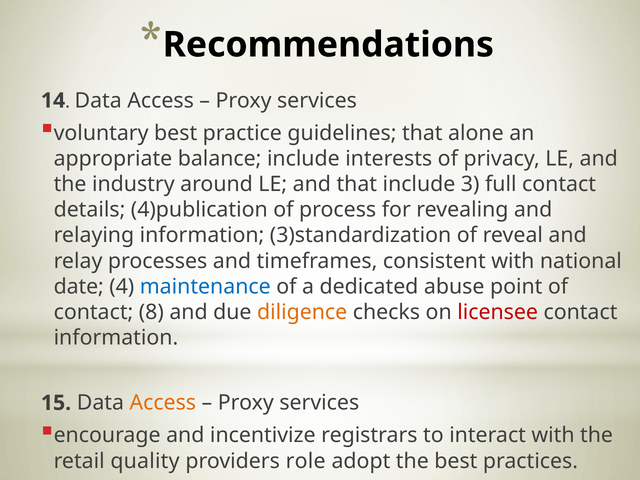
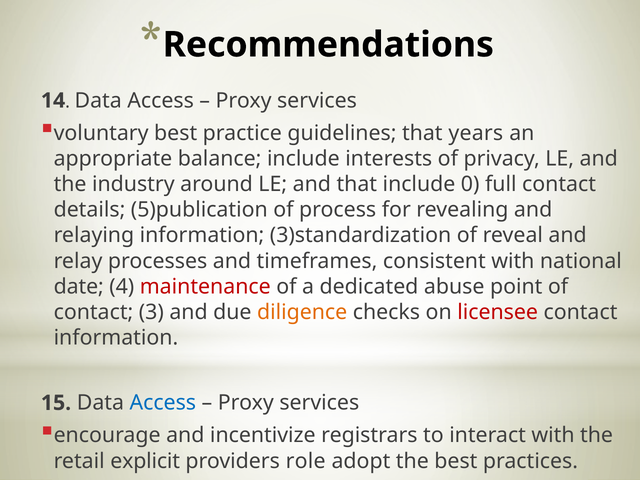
alone: alone -> years
3: 3 -> 0
4)publication: 4)publication -> 5)publication
maintenance colour: blue -> red
8: 8 -> 3
Access at (163, 403) colour: orange -> blue
quality: quality -> explicit
